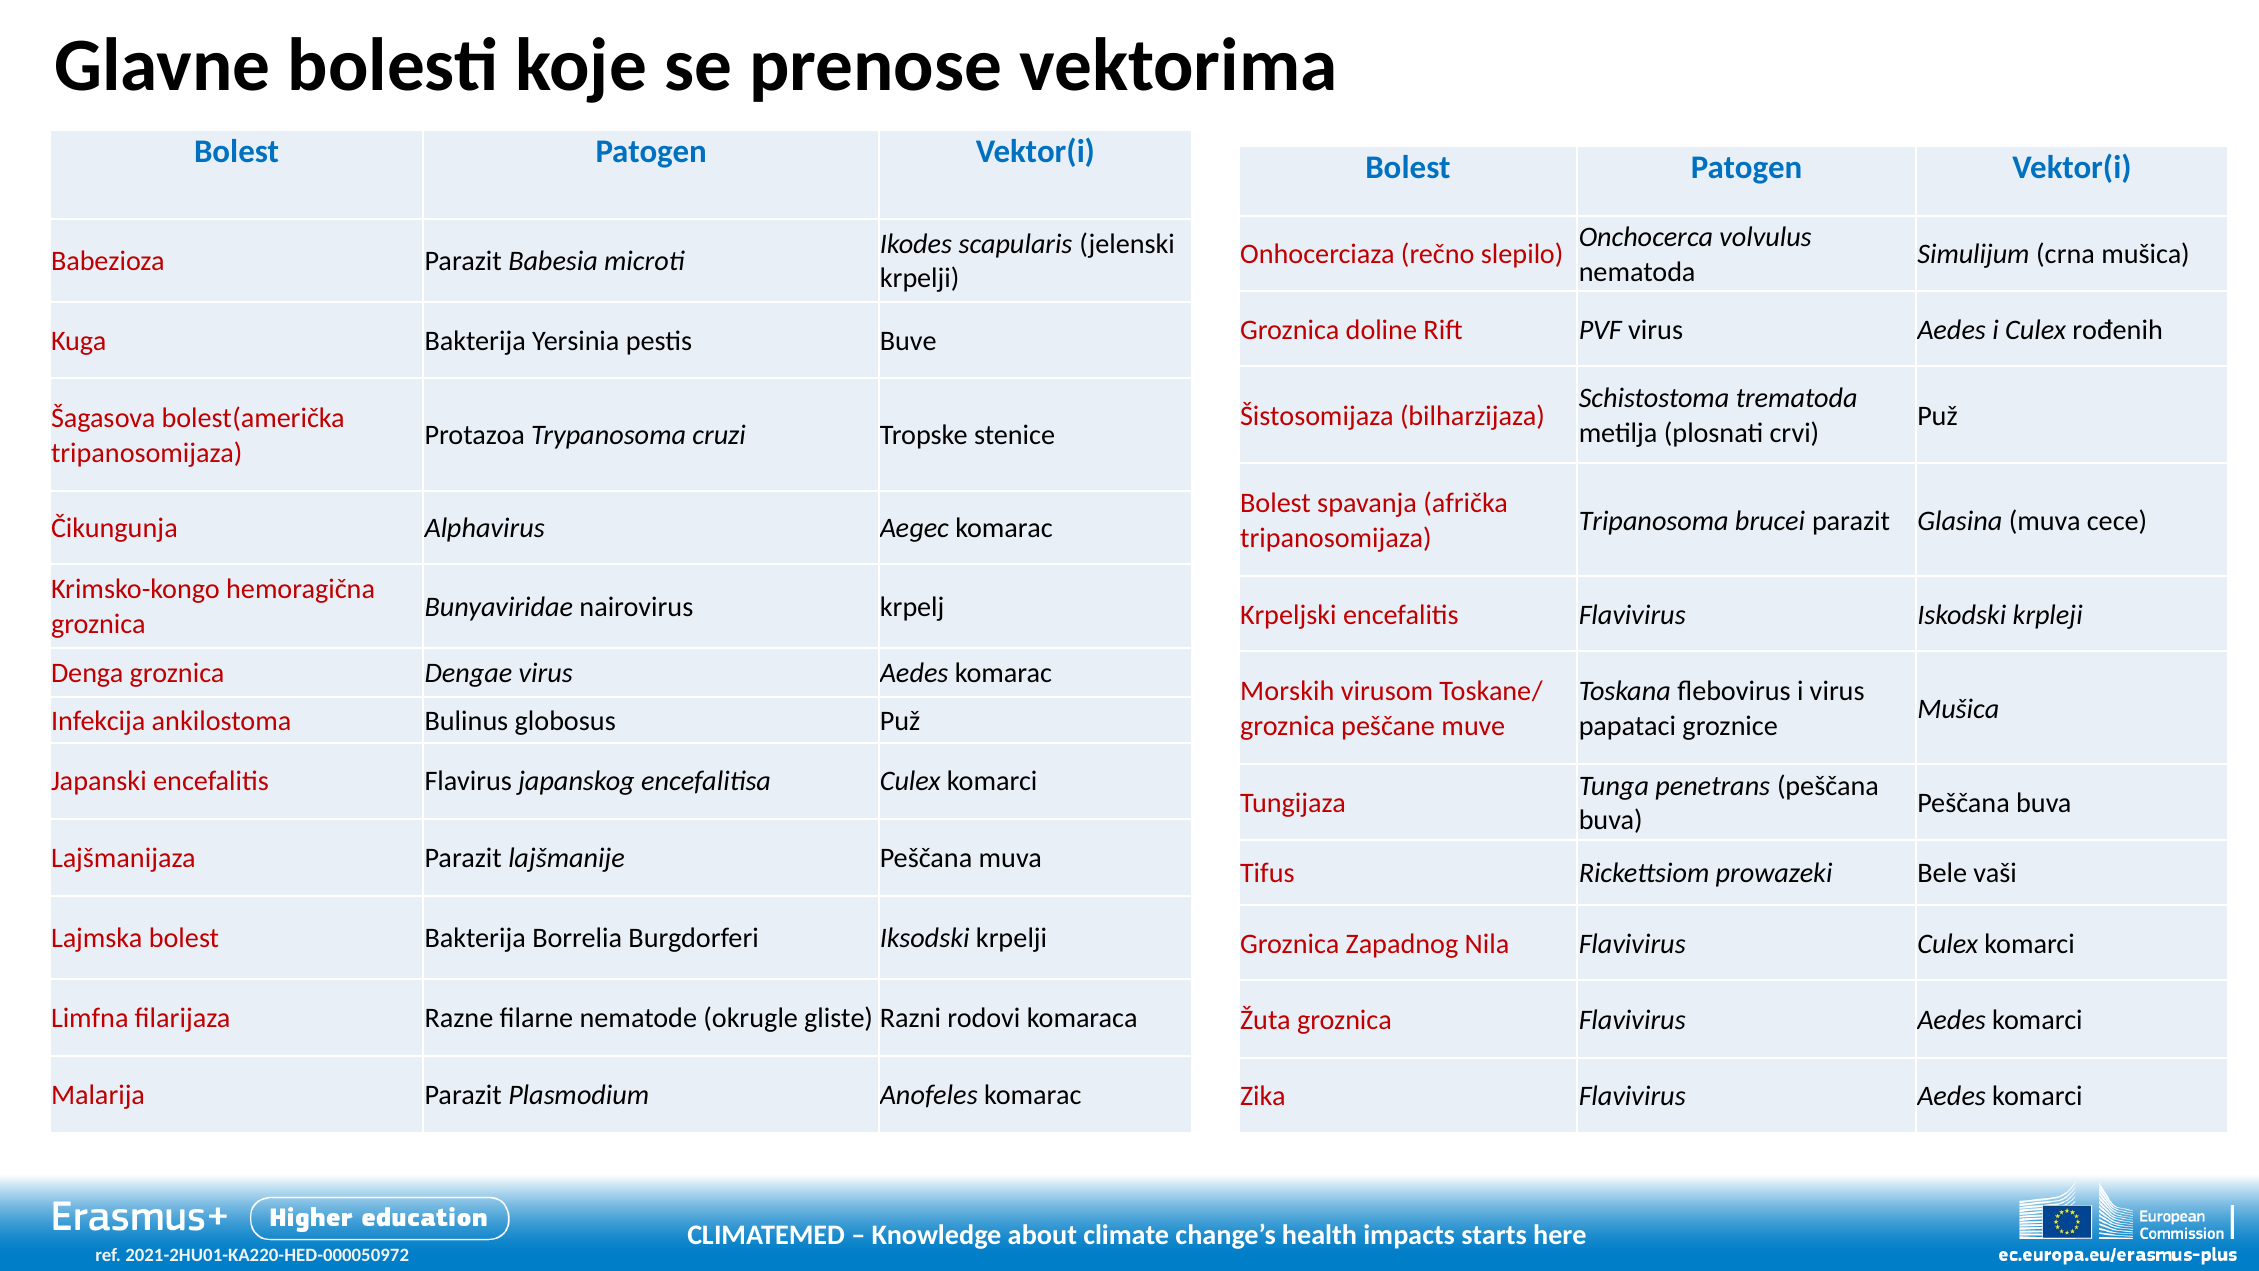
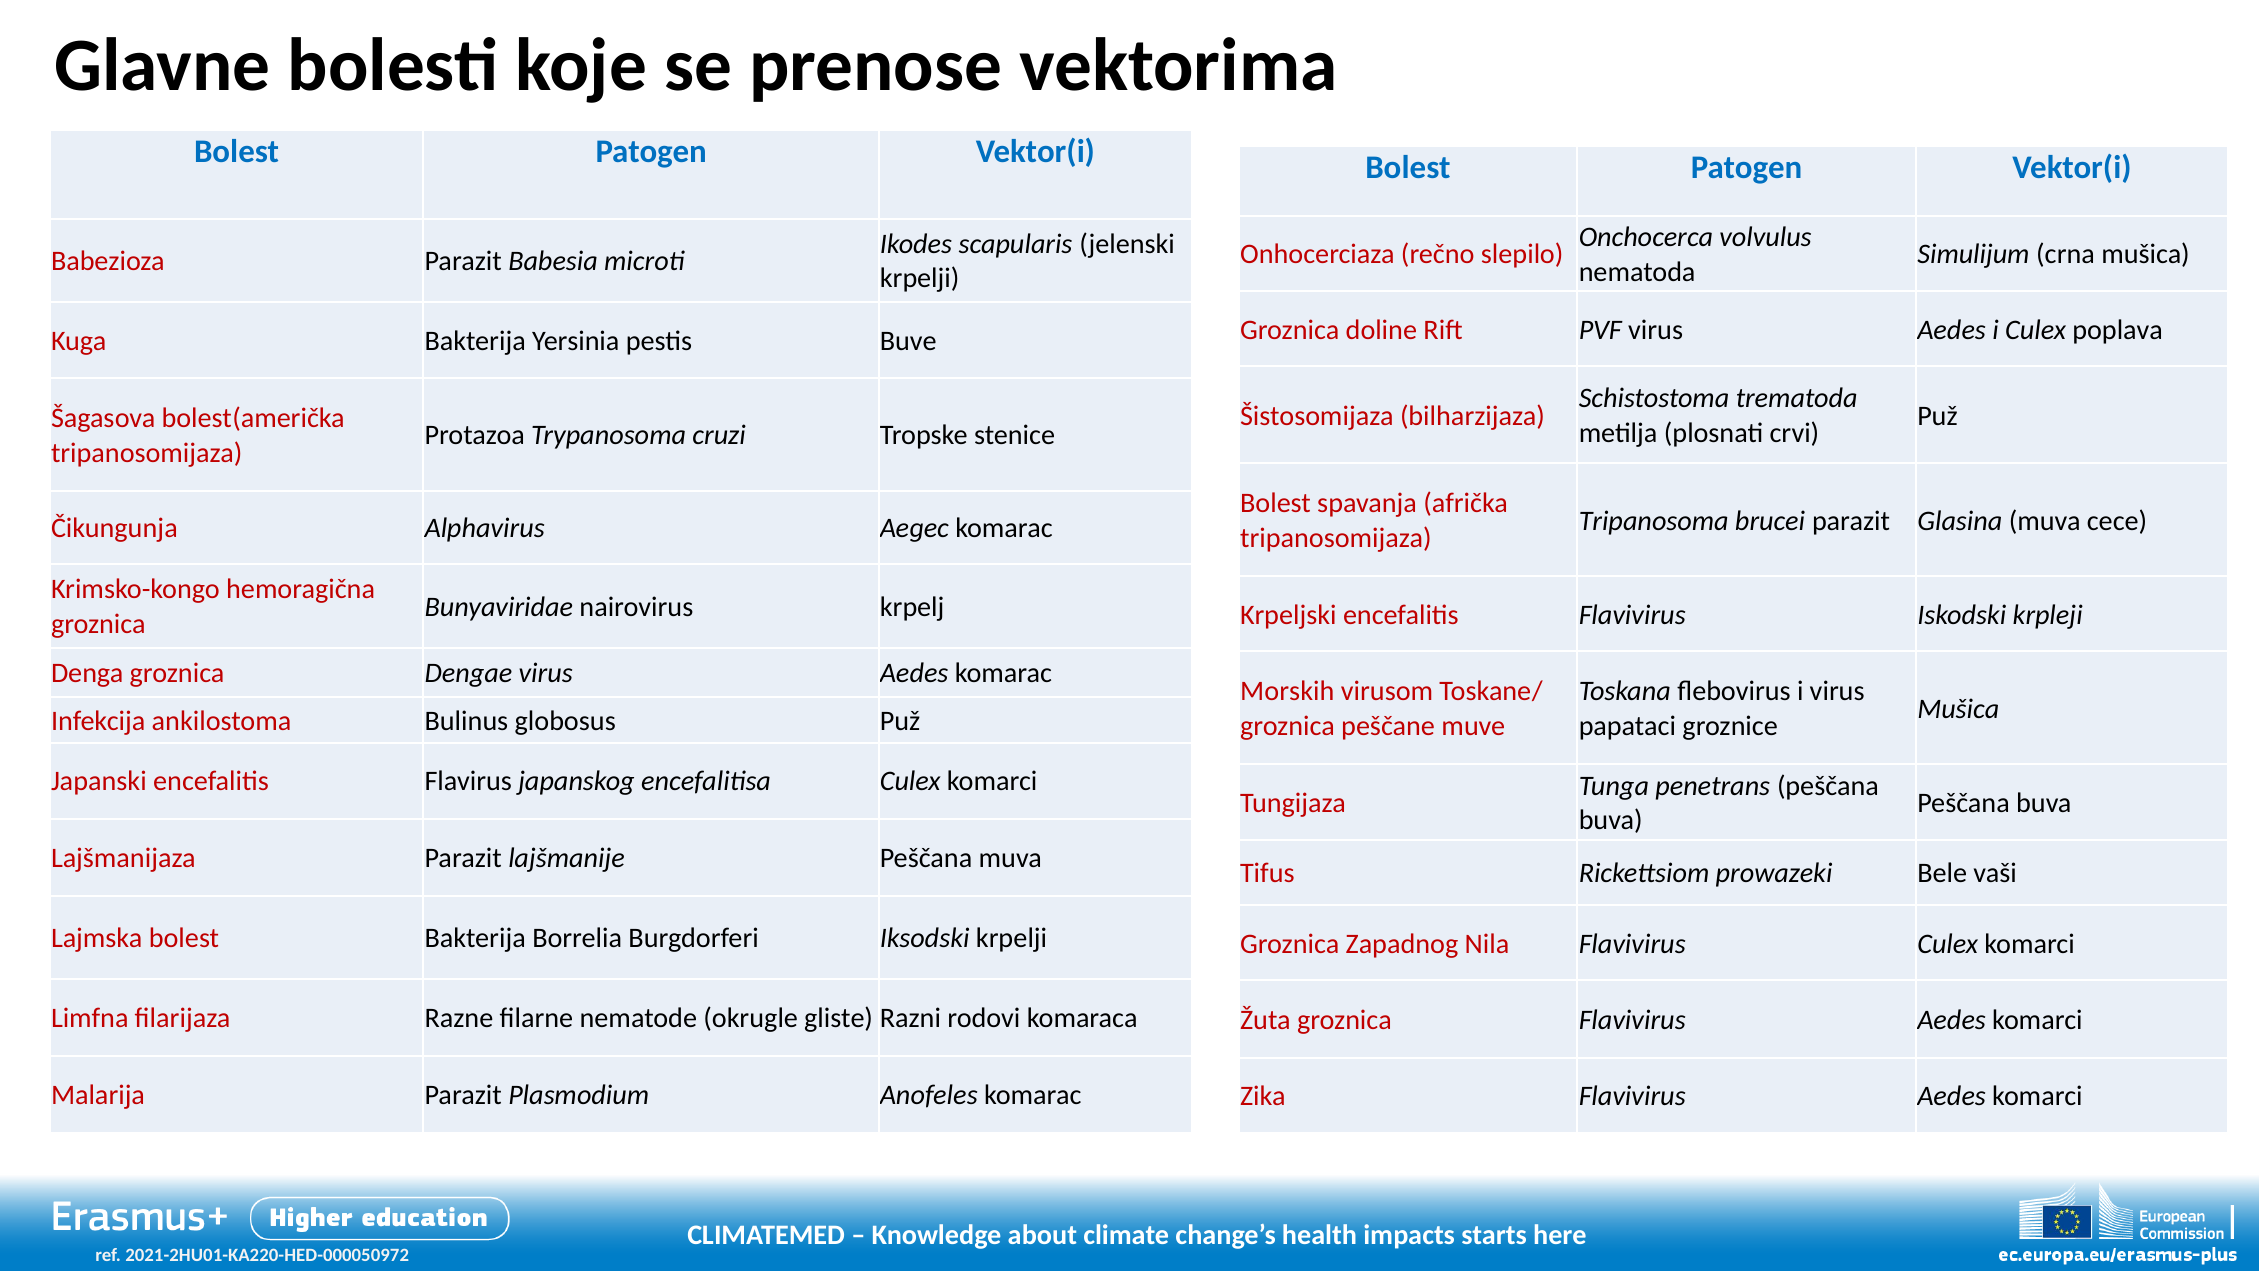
rođenih: rođenih -> poplava
